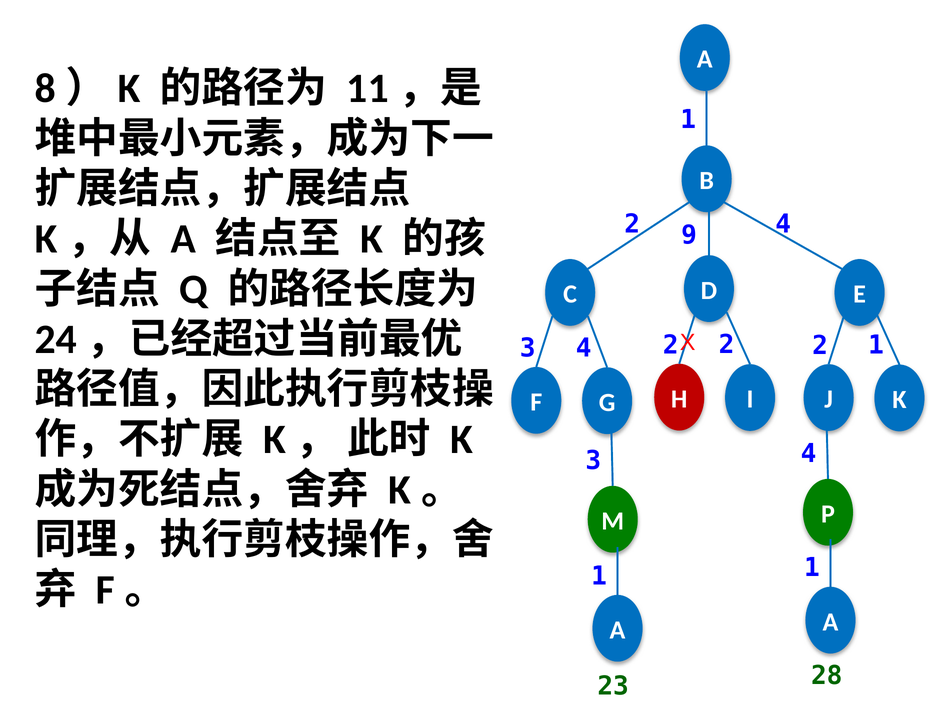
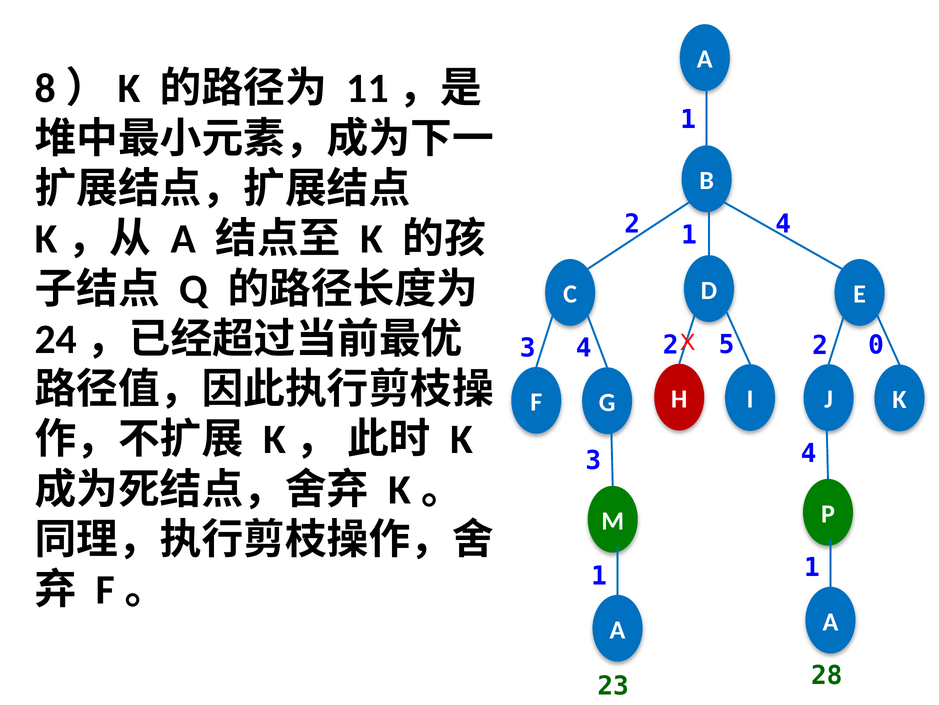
2 9: 9 -> 1
2 2: 2 -> 5
2 1: 1 -> 0
